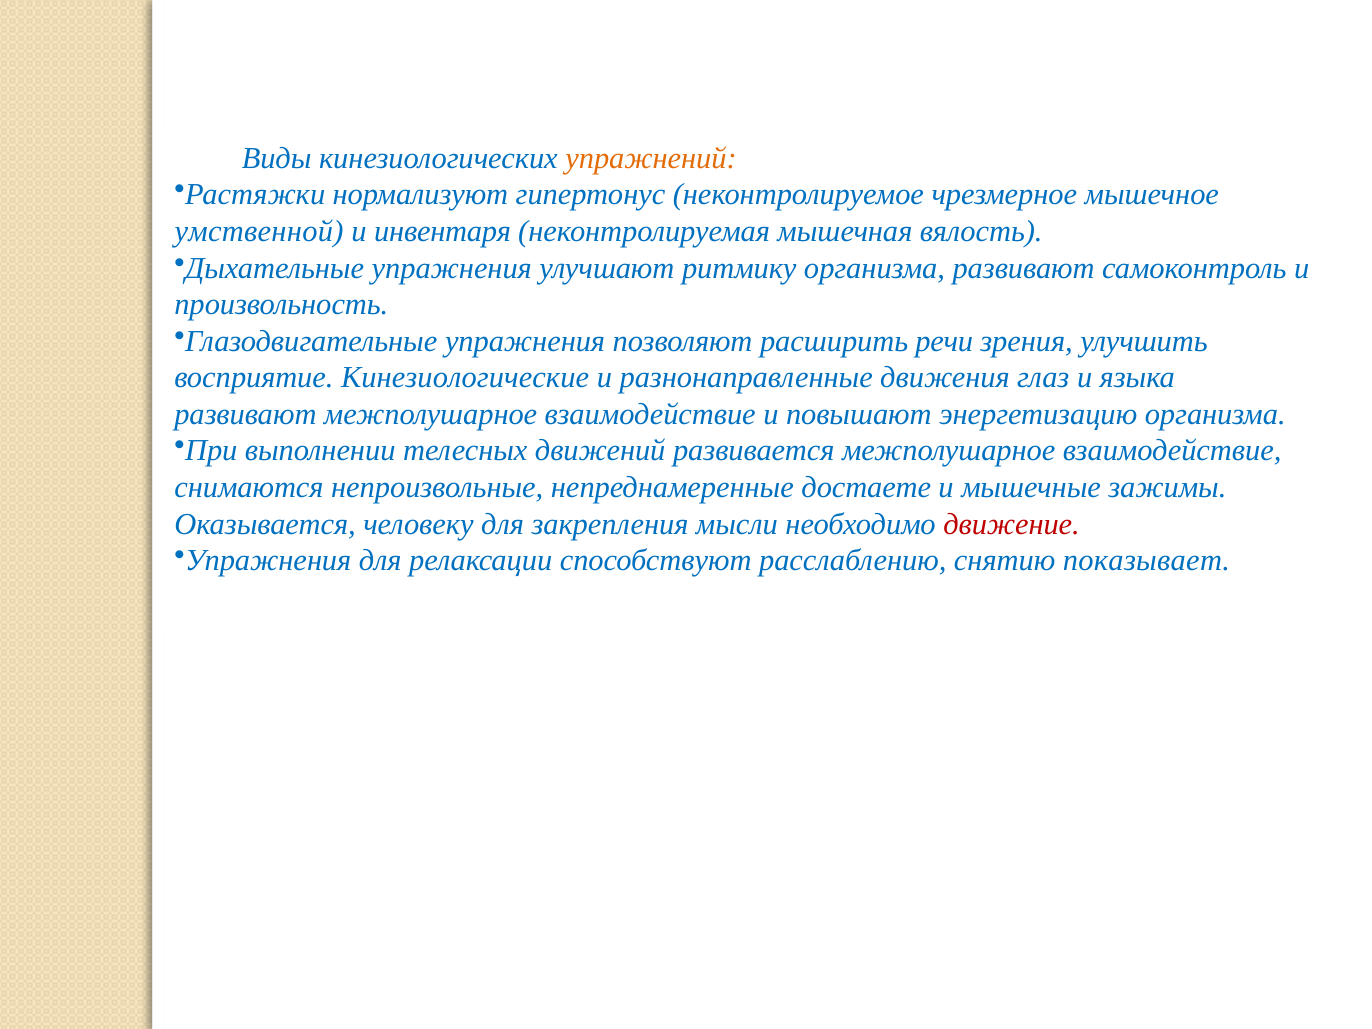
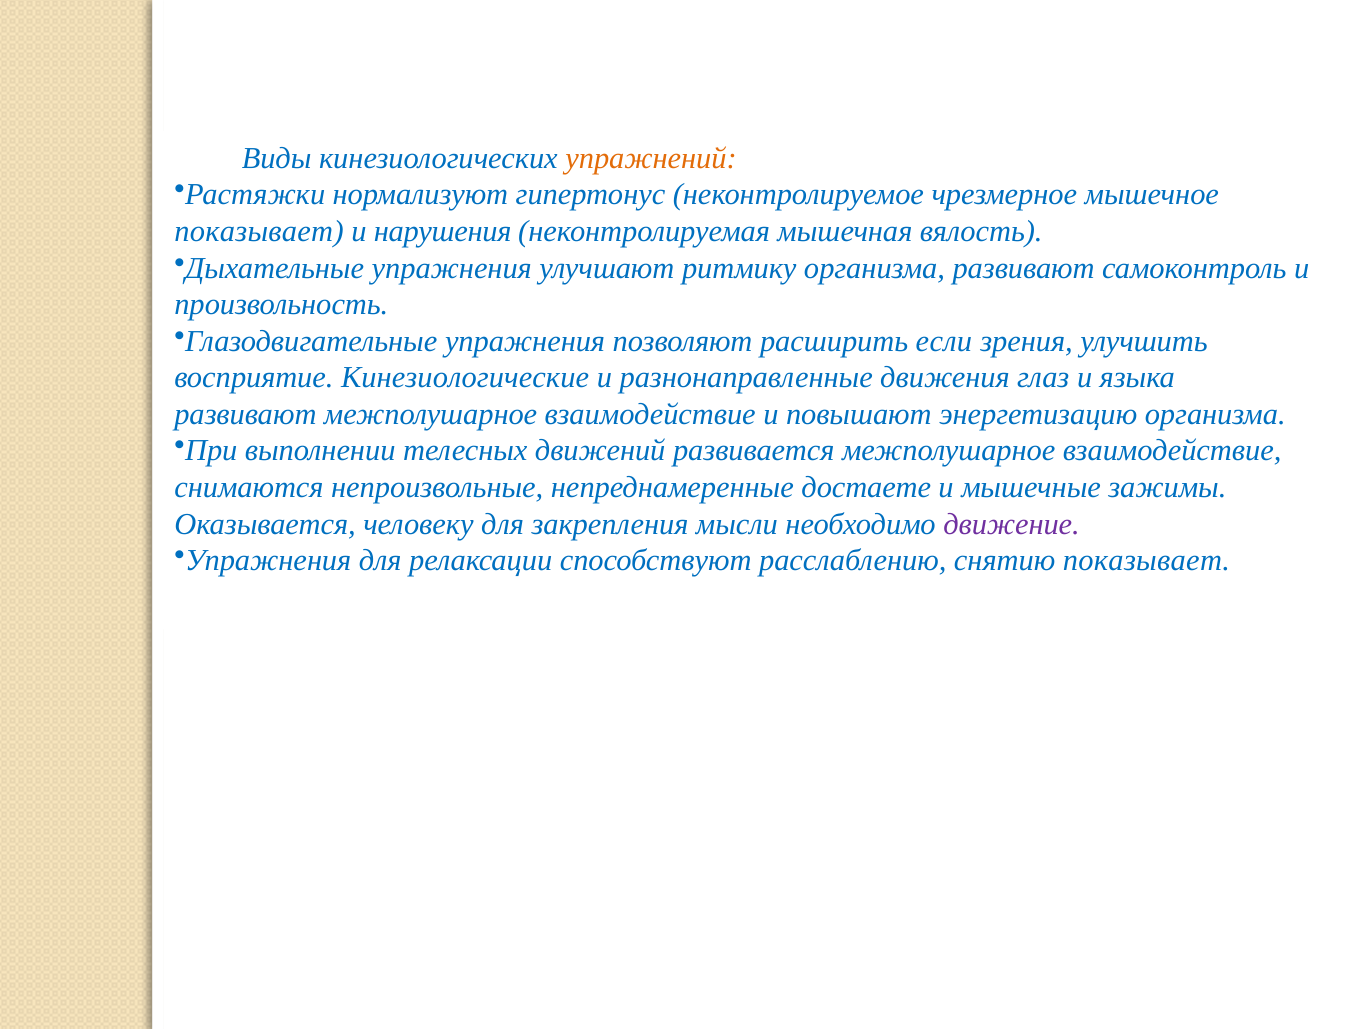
умственной at (259, 231): умственной -> показывает
инвентаря: инвентаря -> нарушения
речи: речи -> если
движение colour: red -> purple
